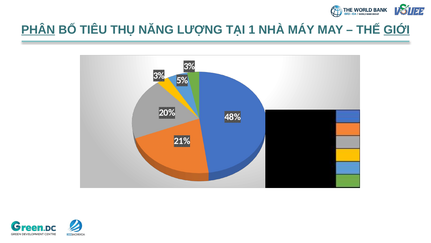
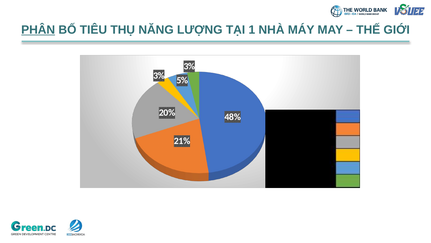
GIỚI underline: present -> none
